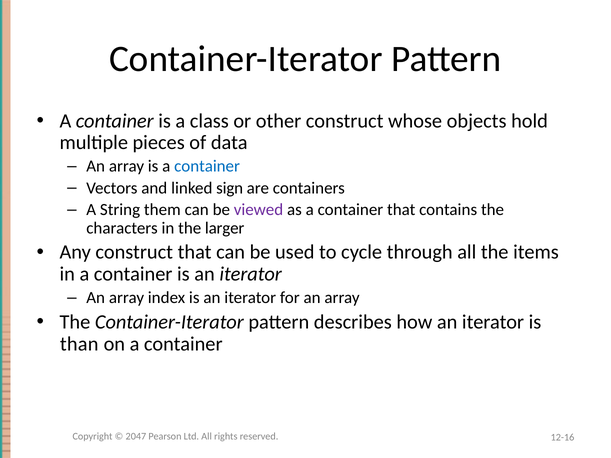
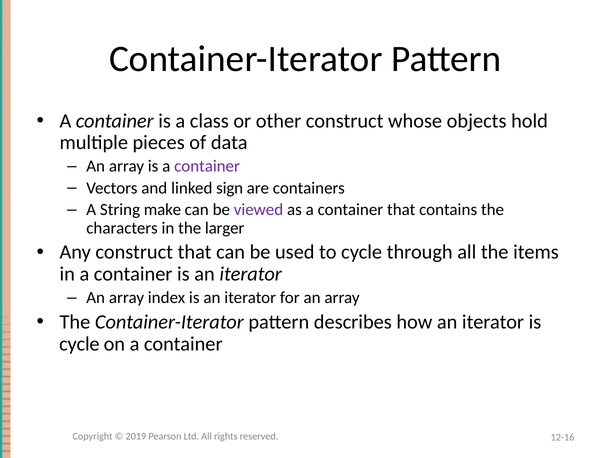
container at (207, 166) colour: blue -> purple
them: them -> make
than at (79, 344): than -> cycle
2047: 2047 -> 2019
